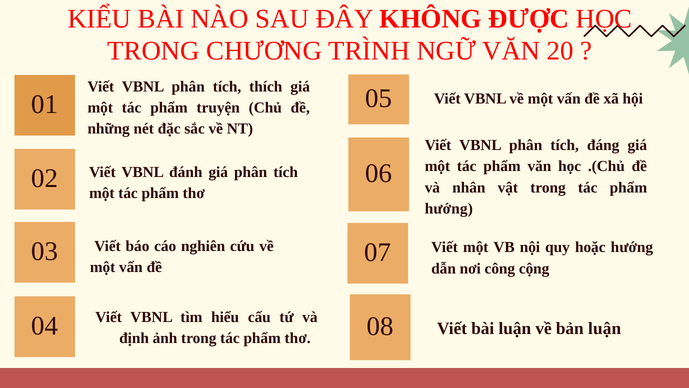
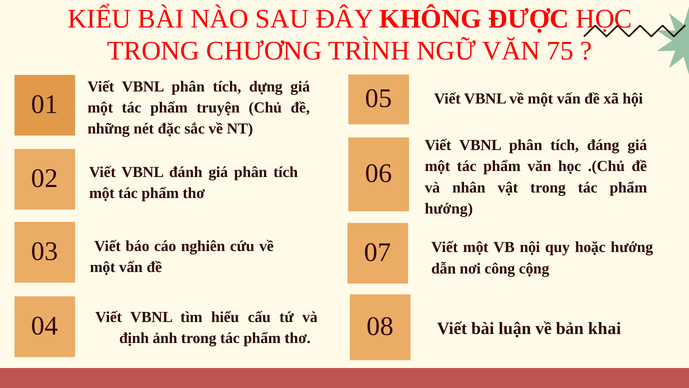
20: 20 -> 75
thích: thích -> dựng
bản luận: luận -> khai
